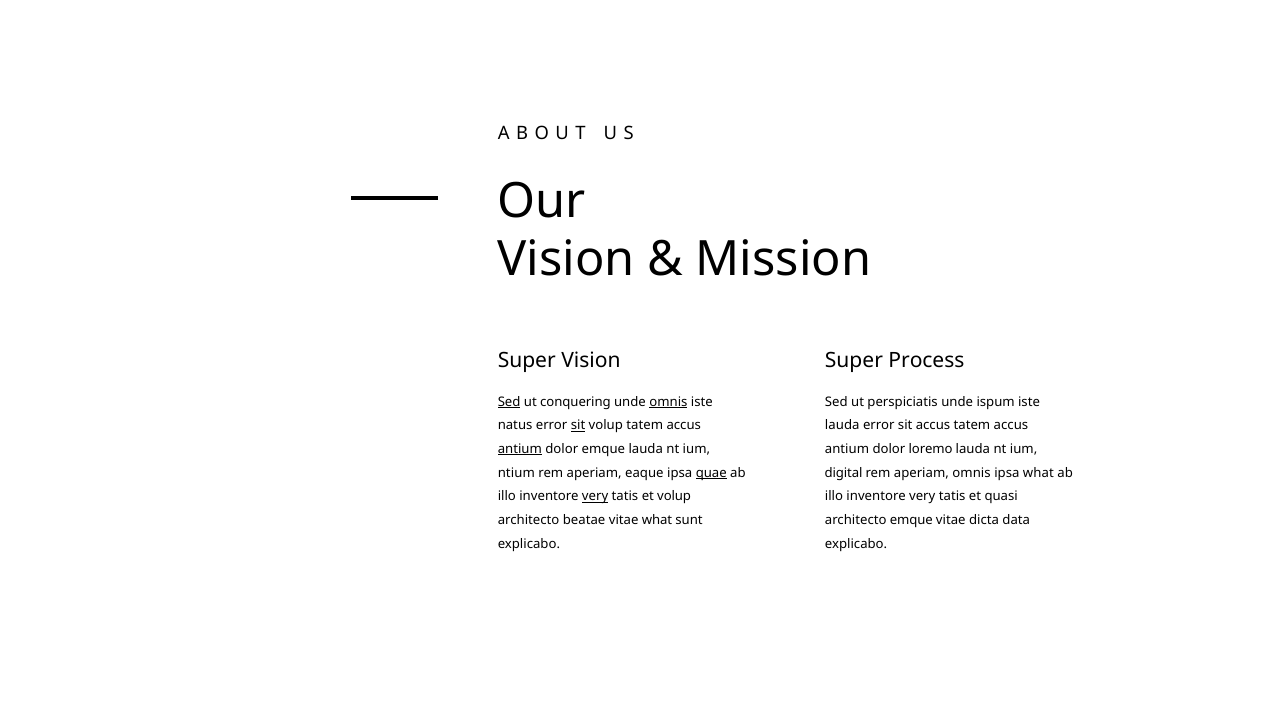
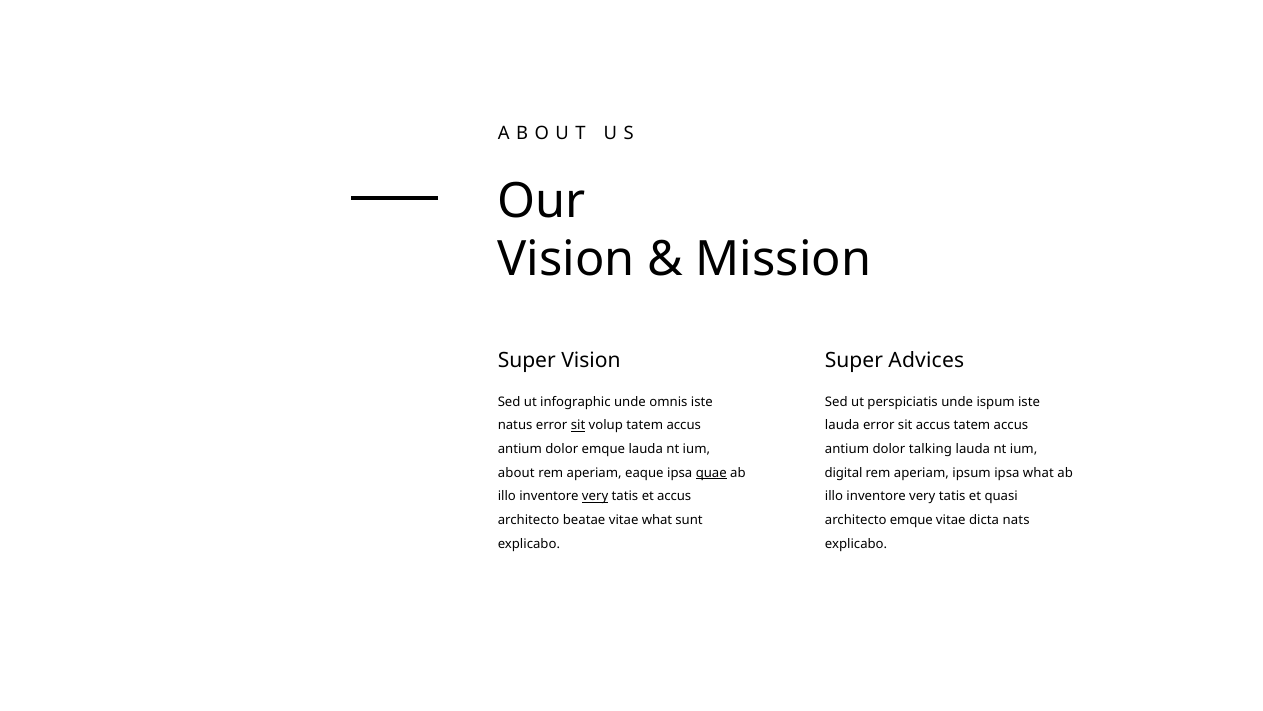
Process: Process -> Advices
Sed at (509, 401) underline: present -> none
conquering: conquering -> infographic
omnis at (668, 401) underline: present -> none
antium at (520, 449) underline: present -> none
loremo: loremo -> talking
ntium: ntium -> about
aperiam omnis: omnis -> ipsum
et volup: volup -> accus
data: data -> nats
